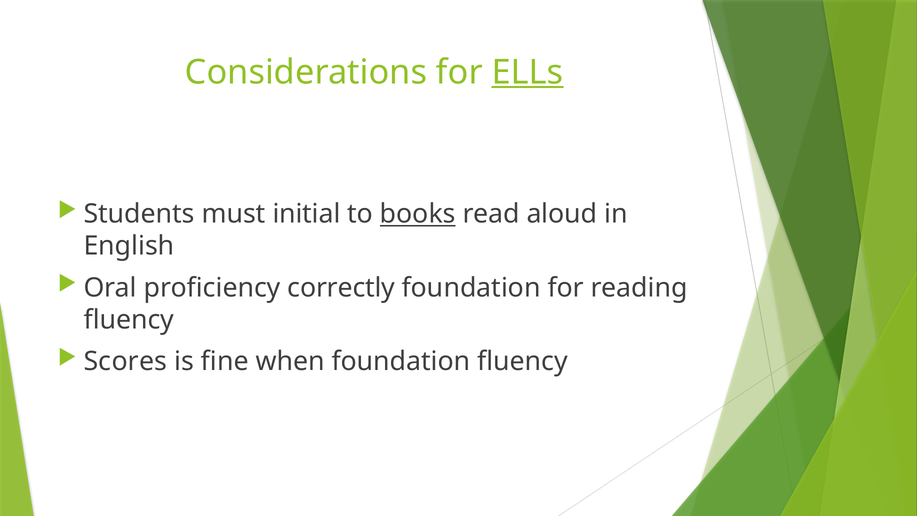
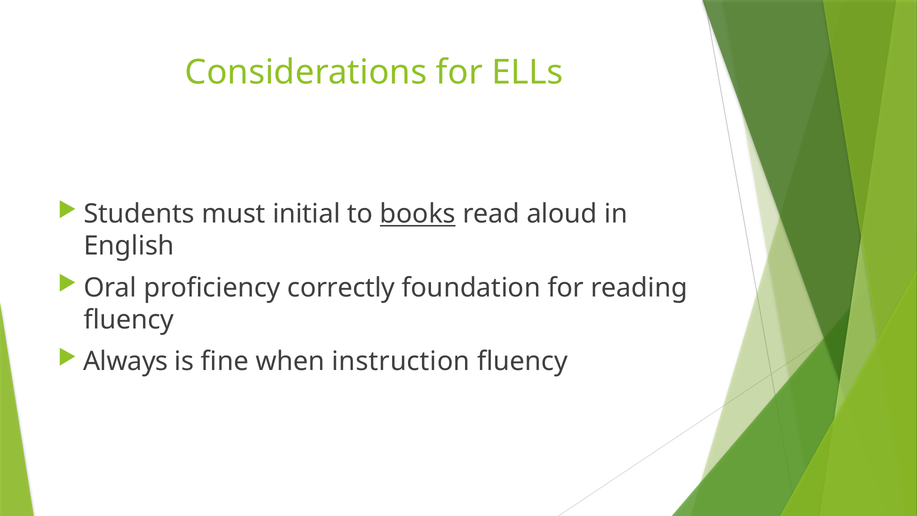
ELLs underline: present -> none
Scores: Scores -> Always
when foundation: foundation -> instruction
